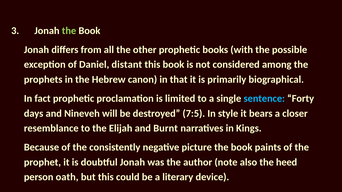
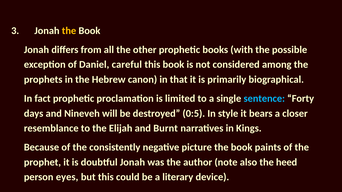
the at (69, 31) colour: light green -> yellow
distant: distant -> careful
7:5: 7:5 -> 0:5
oath: oath -> eyes
